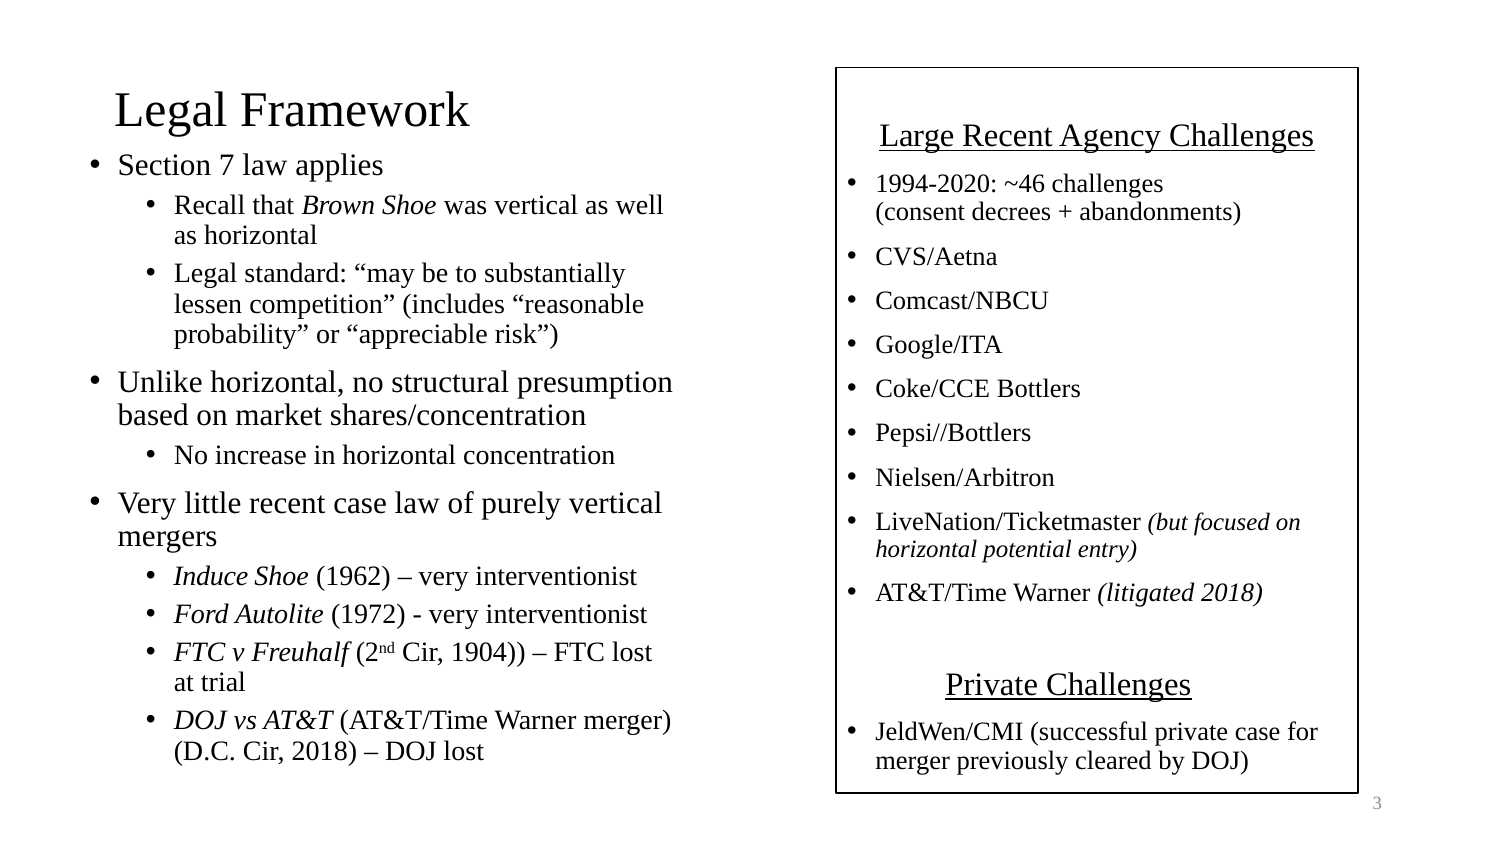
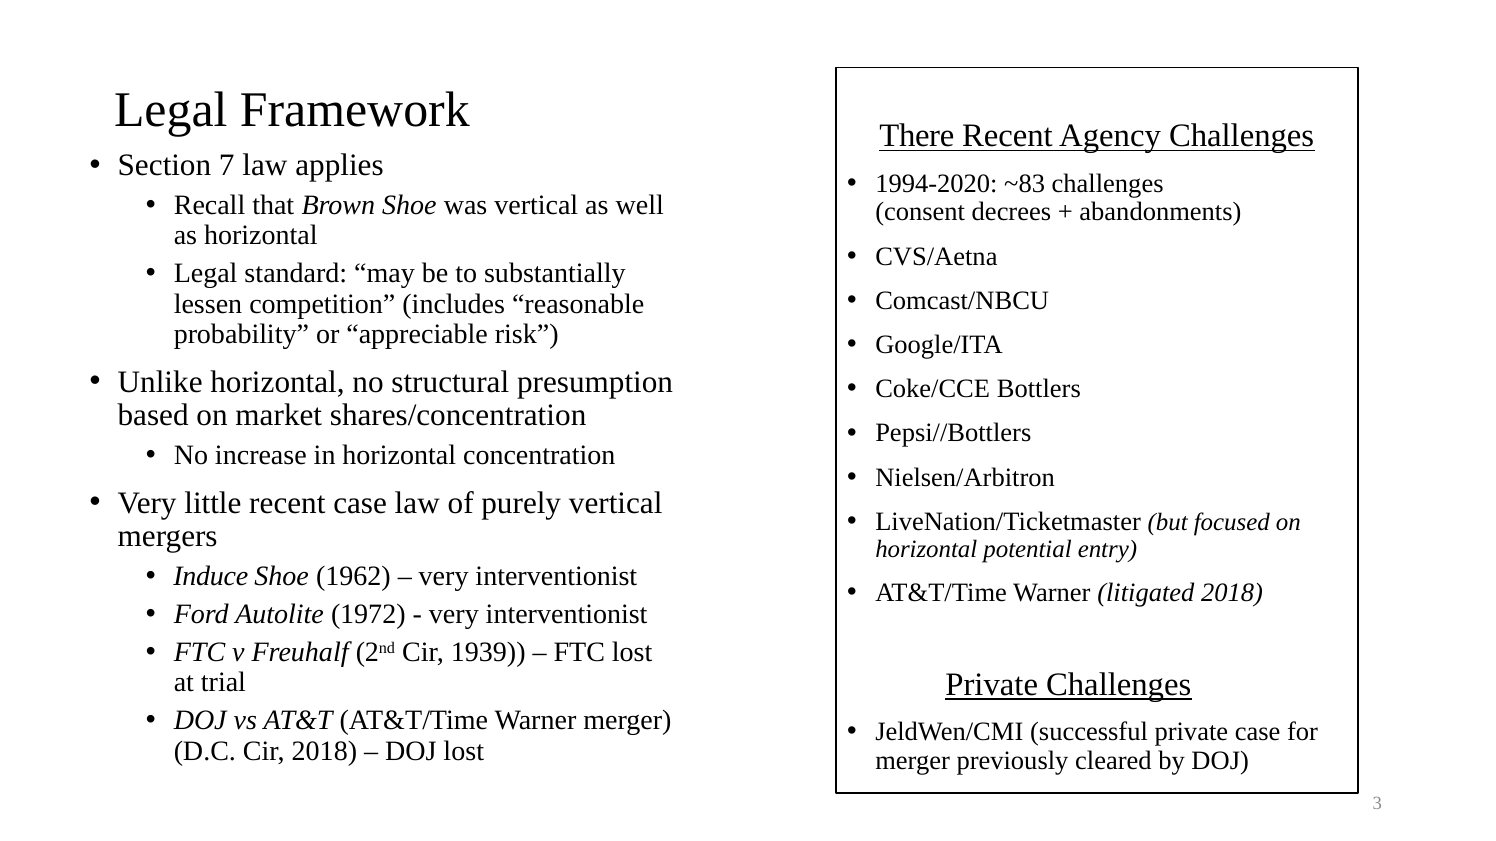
Large: Large -> There
~46: ~46 -> ~83
1904: 1904 -> 1939
